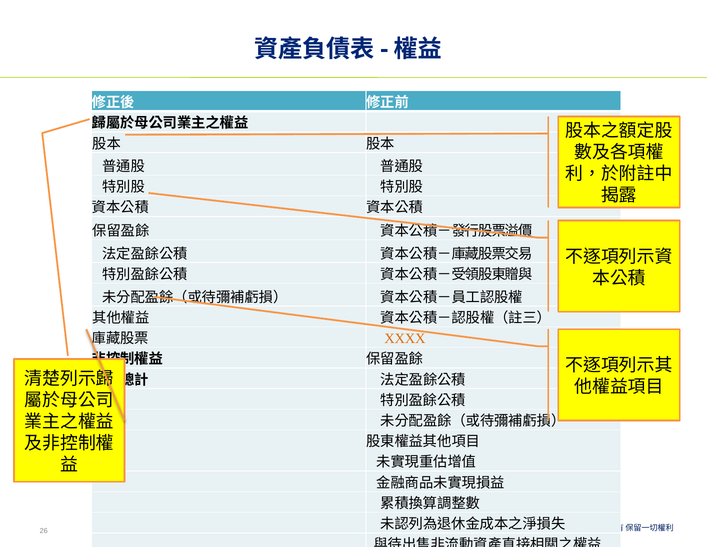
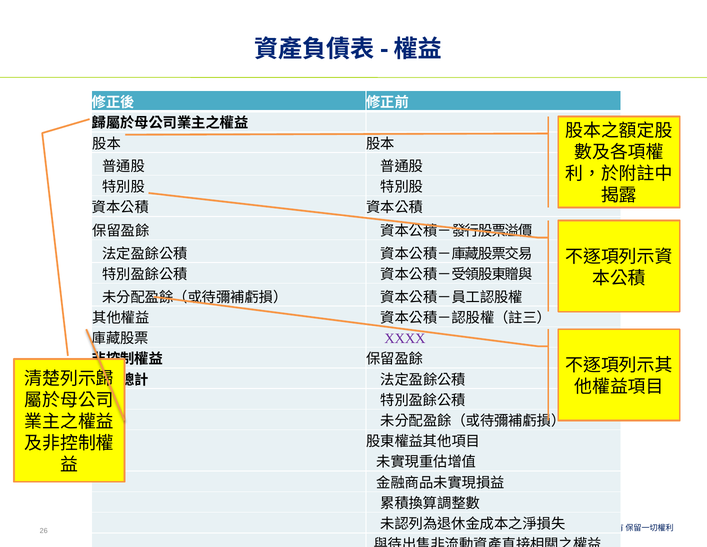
XXXX colour: orange -> purple
